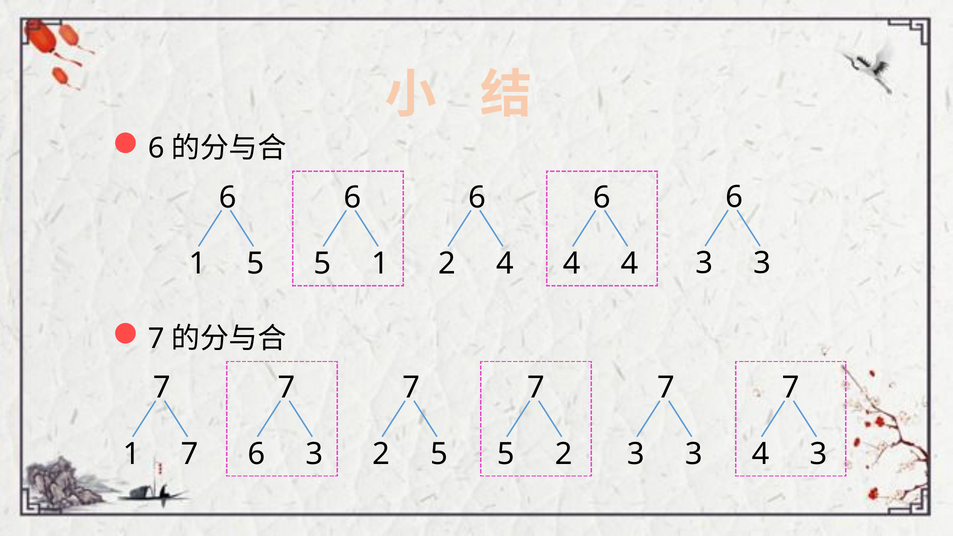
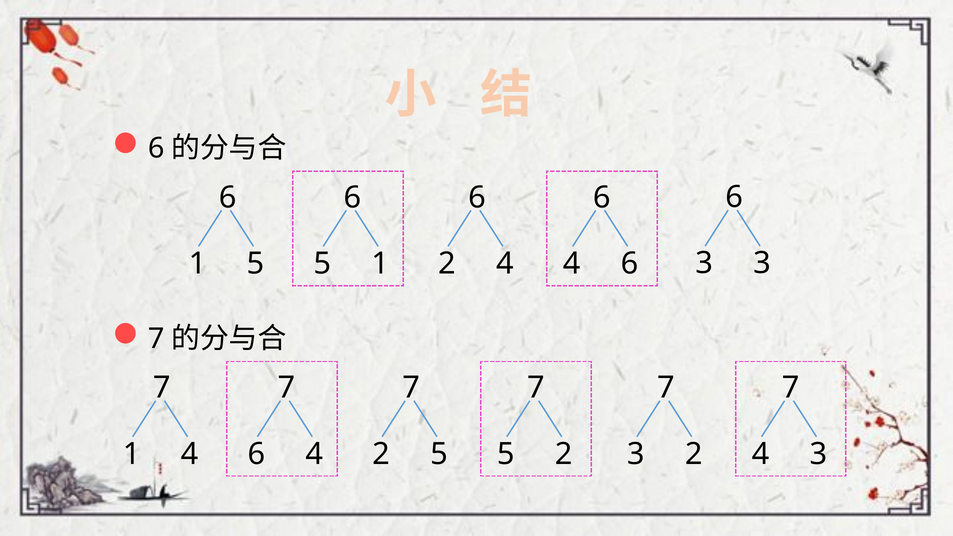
4 at (630, 264): 4 -> 6
1 7: 7 -> 4
3 at (314, 454): 3 -> 4
3 at (694, 454): 3 -> 2
